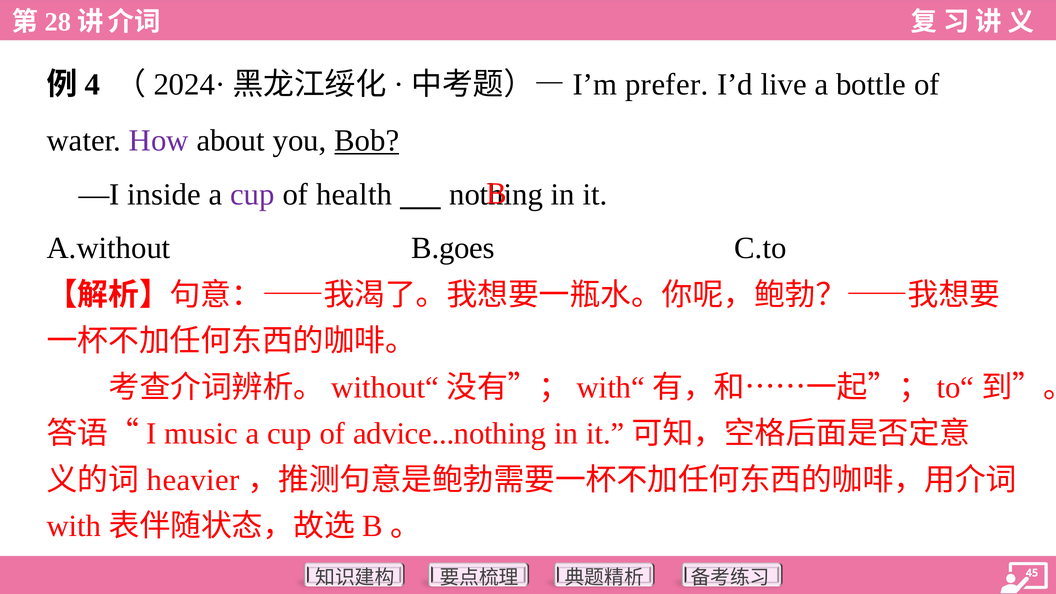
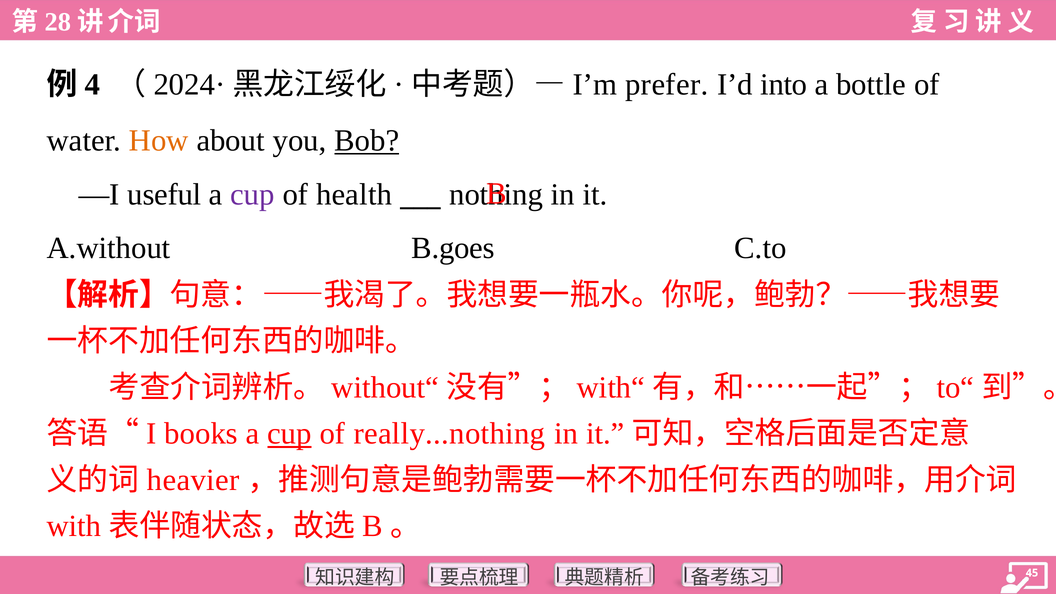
live: live -> into
How colour: purple -> orange
inside: inside -> useful
music: music -> books
cup at (289, 434) underline: none -> present
advice...nothing: advice...nothing -> really...nothing
